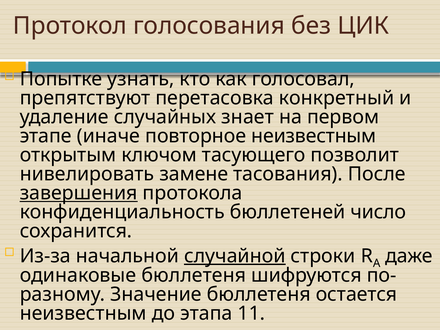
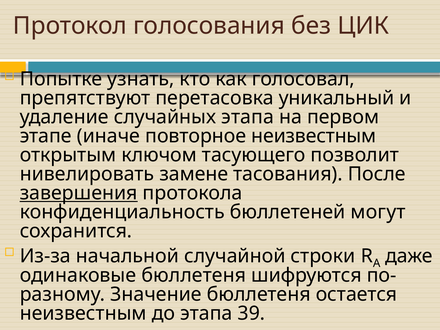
конкретный: конкретный -> уникальный
случайных знает: знает -> этапа
число: число -> могут
случайной underline: present -> none
11: 11 -> 39
